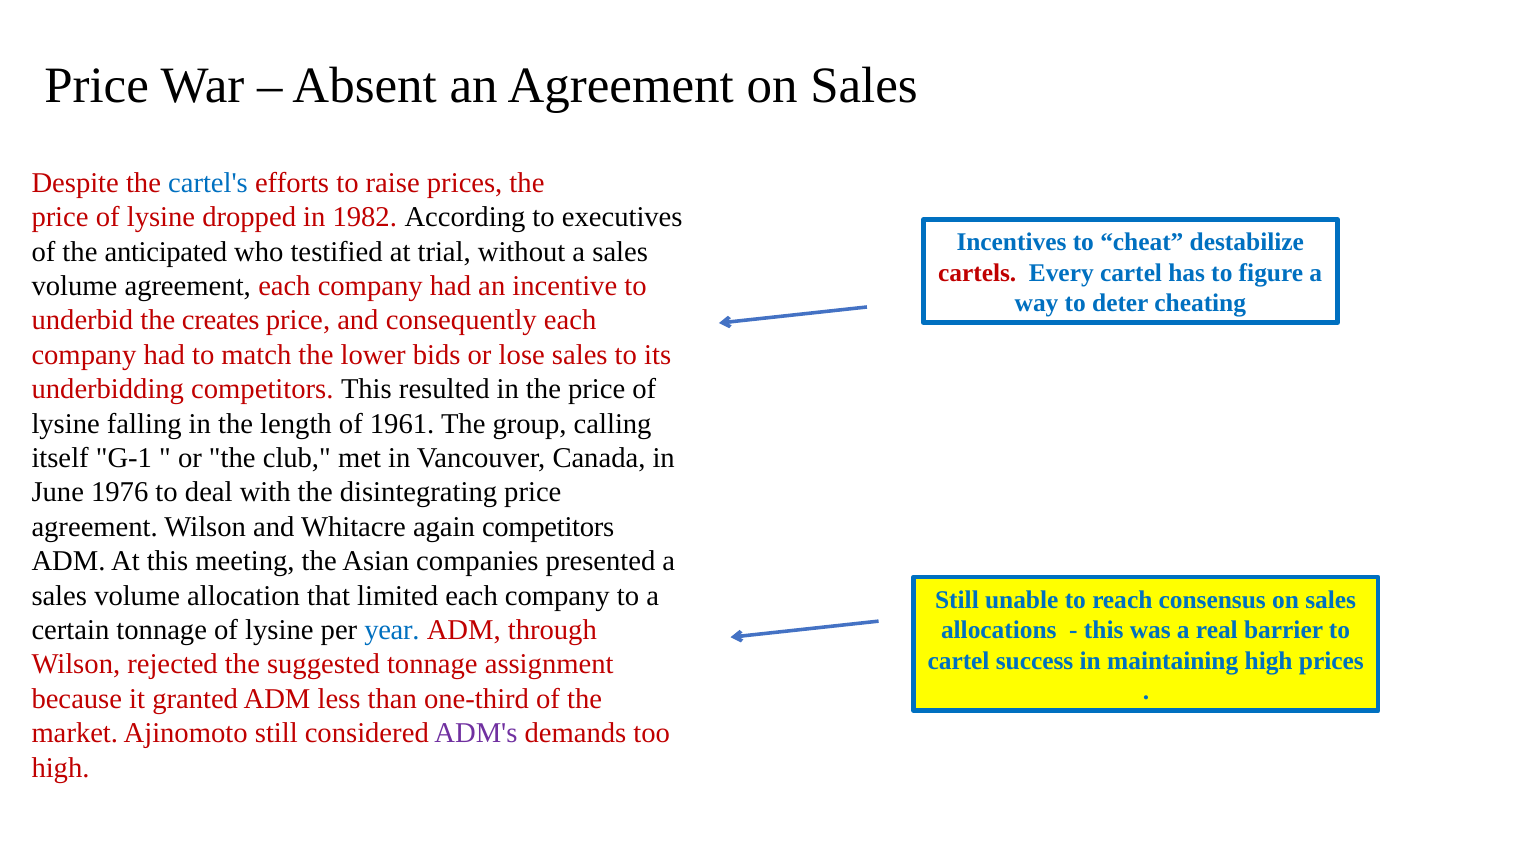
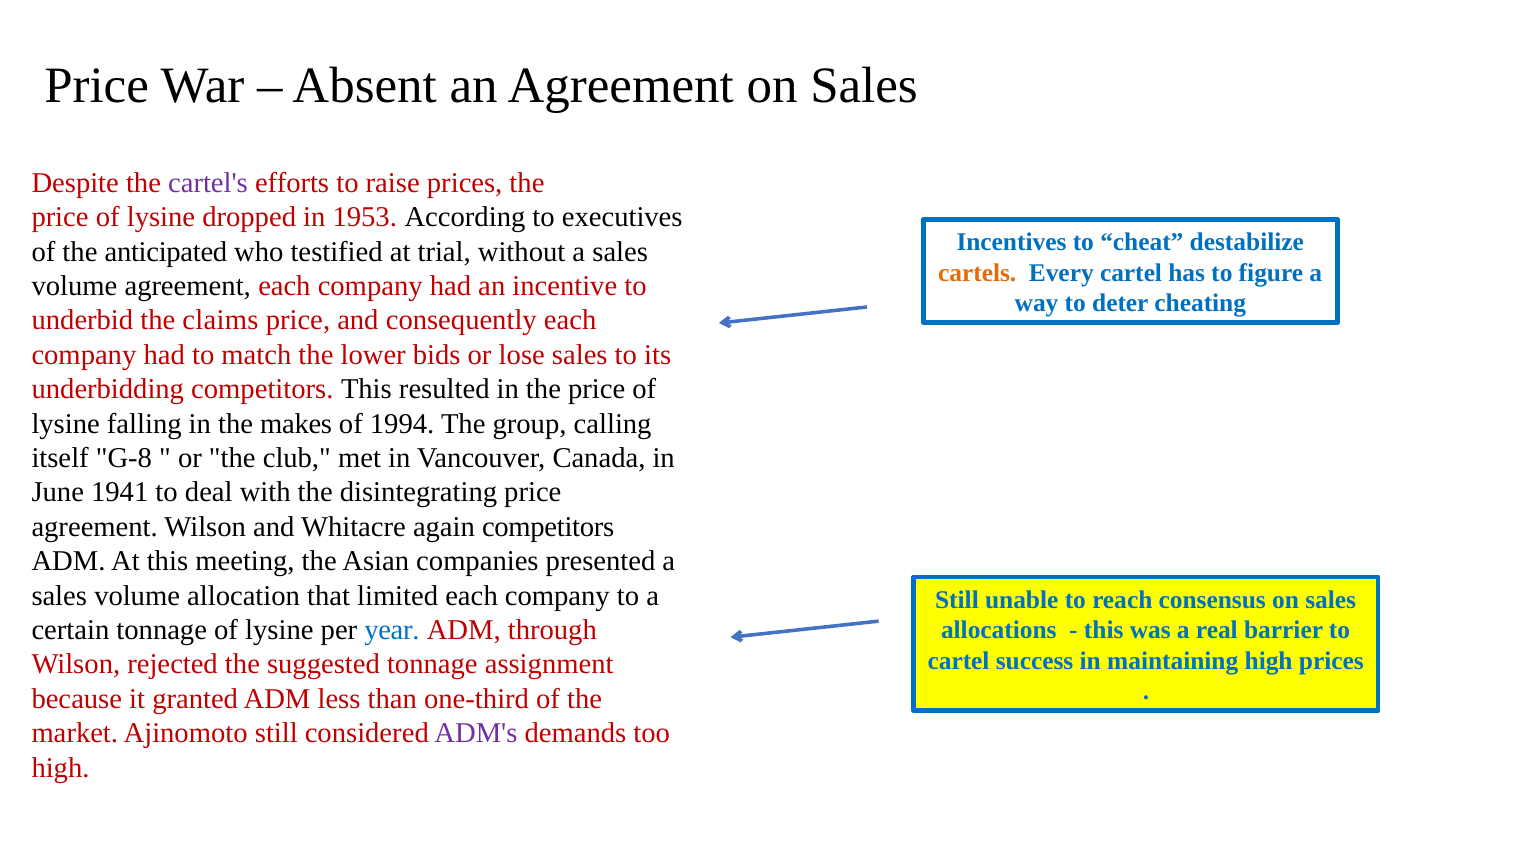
cartel's colour: blue -> purple
1982: 1982 -> 1953
cartels colour: red -> orange
creates: creates -> claims
length: length -> makes
1961: 1961 -> 1994
G-1: G-1 -> G-8
1976: 1976 -> 1941
